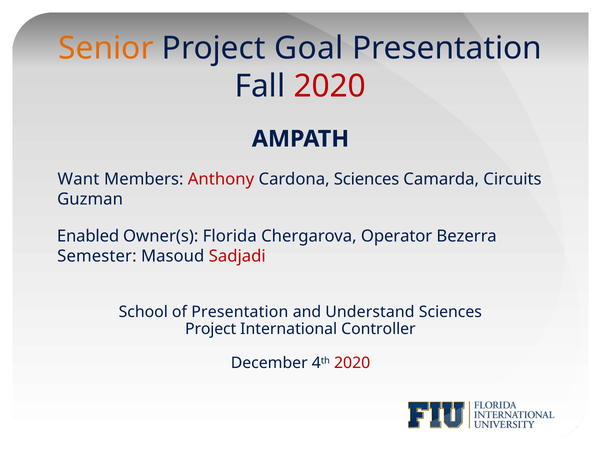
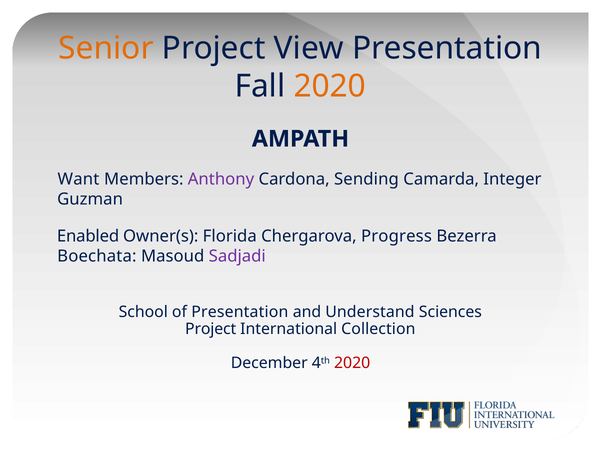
Goal: Goal -> View
2020 at (330, 86) colour: red -> orange
Anthony colour: red -> purple
Cardona Sciences: Sciences -> Sending
Circuits: Circuits -> Integer
Operator: Operator -> Progress
Semester: Semester -> Boechata
Sadjadi colour: red -> purple
Controller: Controller -> Collection
